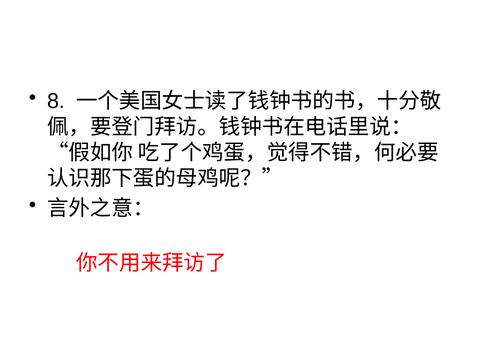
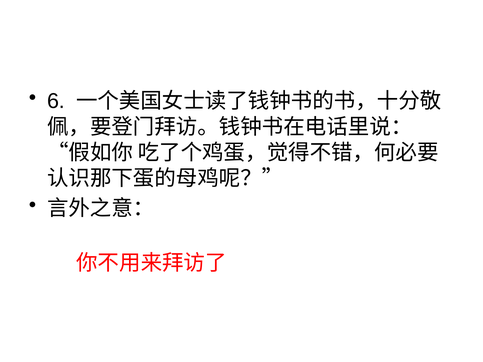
8: 8 -> 6
